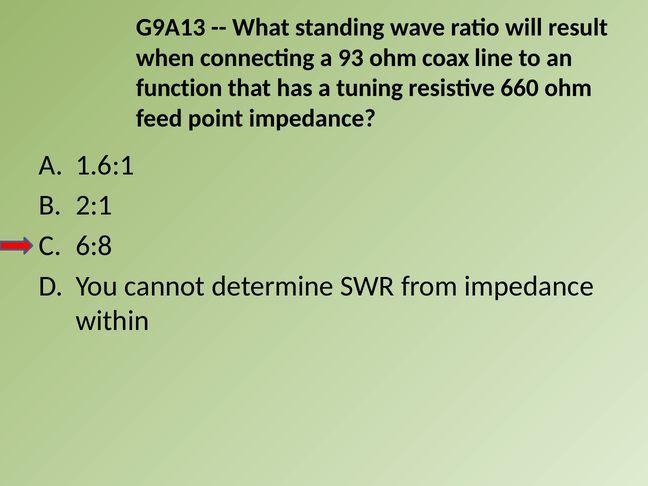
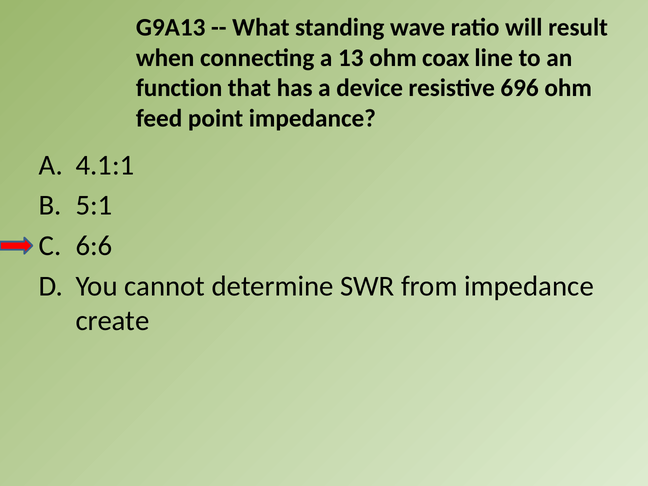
93: 93 -> 13
tuning: tuning -> device
660: 660 -> 696
1.6:1: 1.6:1 -> 4.1:1
2:1: 2:1 -> 5:1
6:8: 6:8 -> 6:6
within: within -> create
